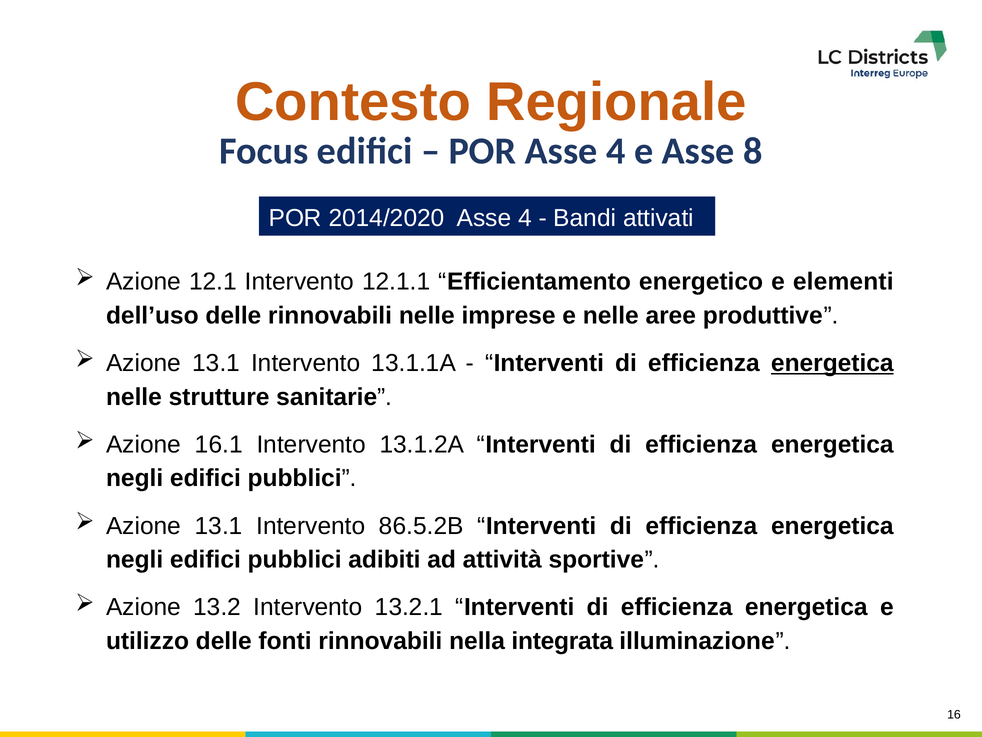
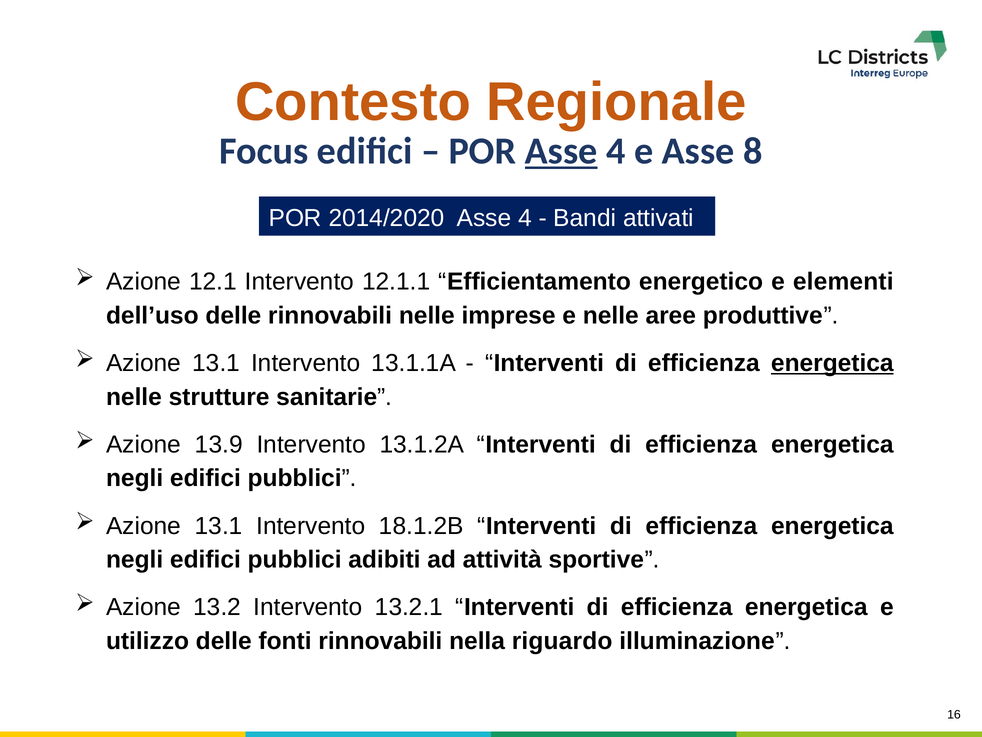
Asse at (561, 151) underline: none -> present
16.1: 16.1 -> 13.9
86.5.2B: 86.5.2B -> 18.1.2B
integrata: integrata -> riguardo
